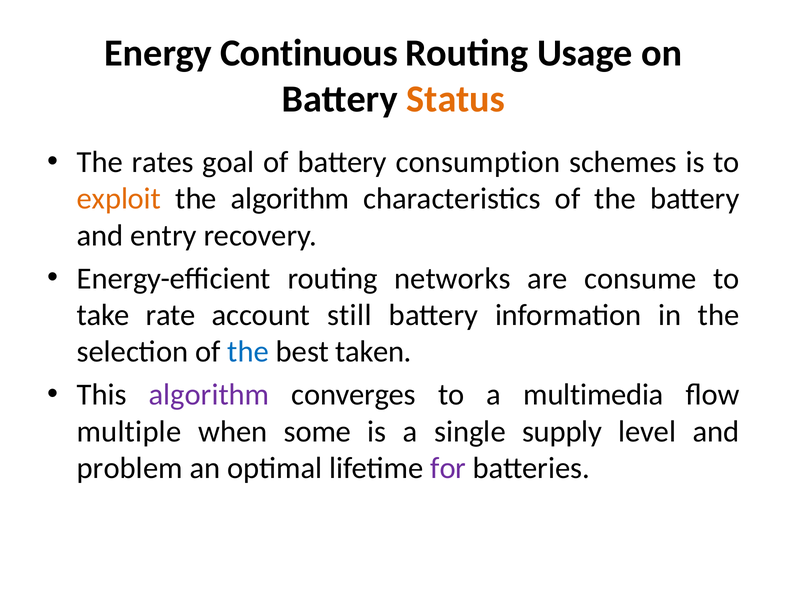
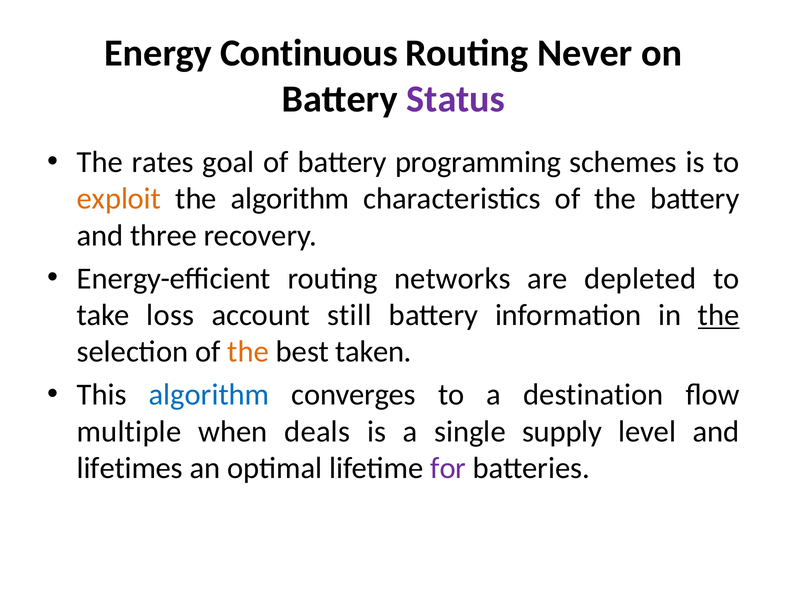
Usage: Usage -> Never
Status colour: orange -> purple
consumption: consumption -> programming
entry: entry -> three
consume: consume -> depleted
rate: rate -> loss
the at (719, 315) underline: none -> present
the at (248, 352) colour: blue -> orange
algorithm at (209, 395) colour: purple -> blue
multimedia: multimedia -> destination
some: some -> deals
problem: problem -> lifetimes
